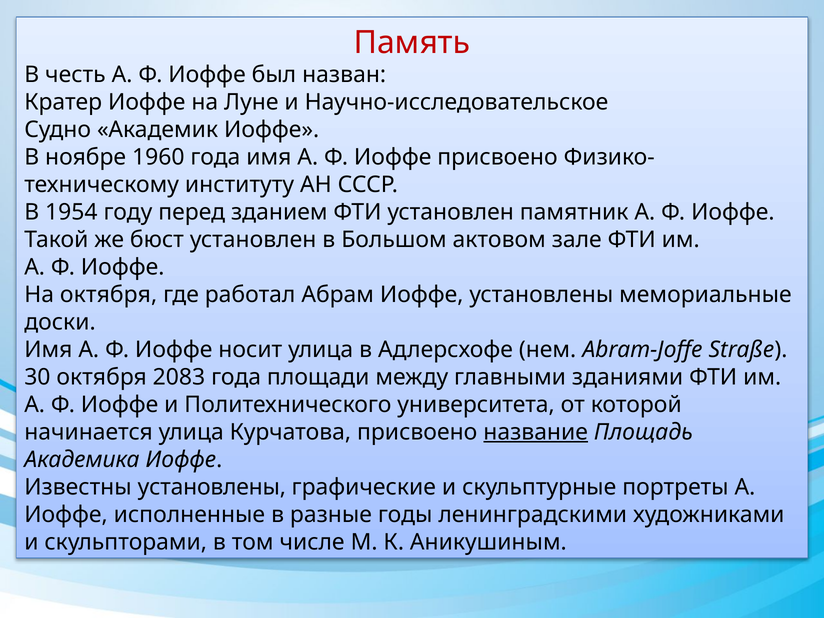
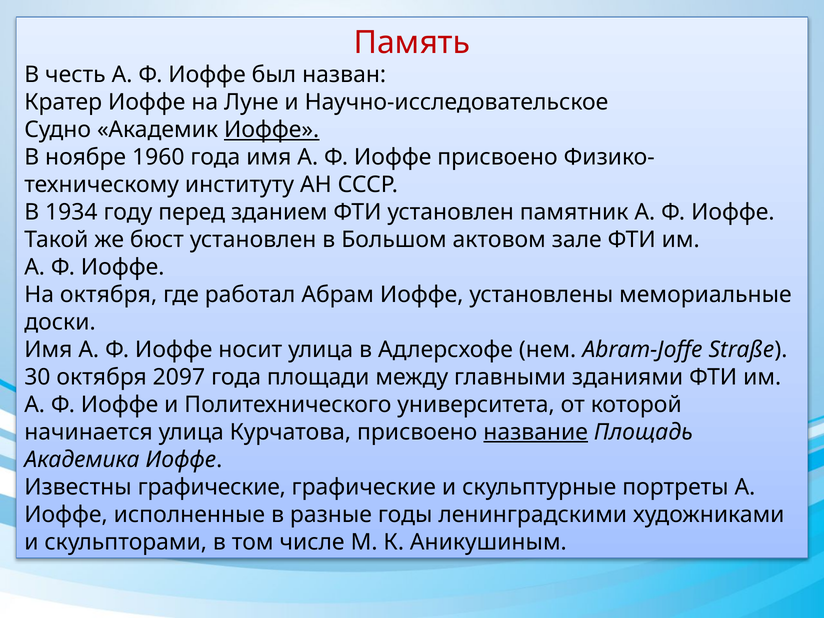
Иоффе at (272, 130) underline: none -> present
1954: 1954 -> 1934
2083: 2083 -> 2097
Известны установлены: установлены -> графические
